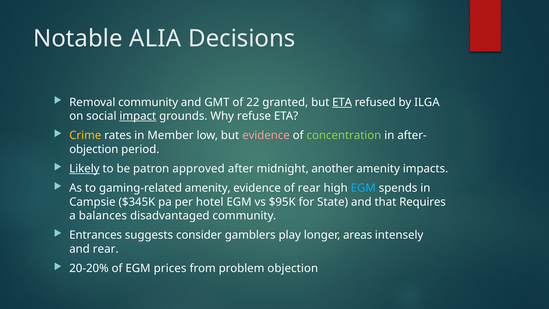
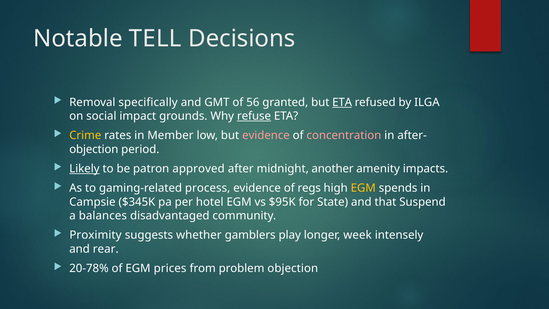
ALIA: ALIA -> TELL
Removal community: community -> specifically
22: 22 -> 56
impact underline: present -> none
refuse underline: none -> present
concentration colour: light green -> pink
gaming-related amenity: amenity -> process
of rear: rear -> regs
EGM at (363, 188) colour: light blue -> yellow
Requires: Requires -> Suspend
Entrances: Entrances -> Proximity
consider: consider -> whether
areas: areas -> week
20-20%: 20-20% -> 20-78%
